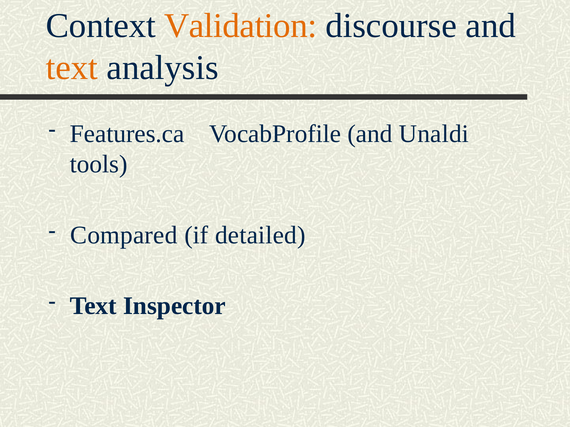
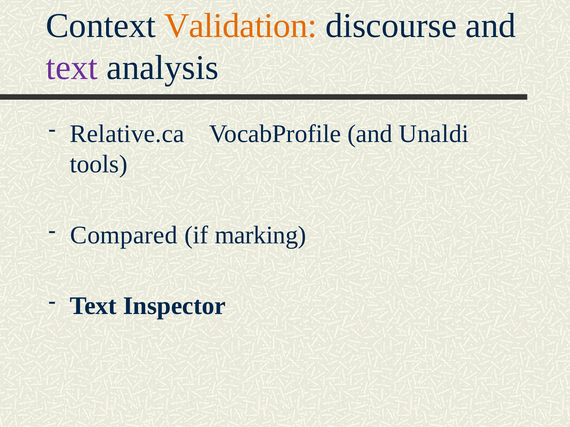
text at (72, 68) colour: orange -> purple
Features.ca: Features.ca -> Relative.ca
detailed: detailed -> marking
